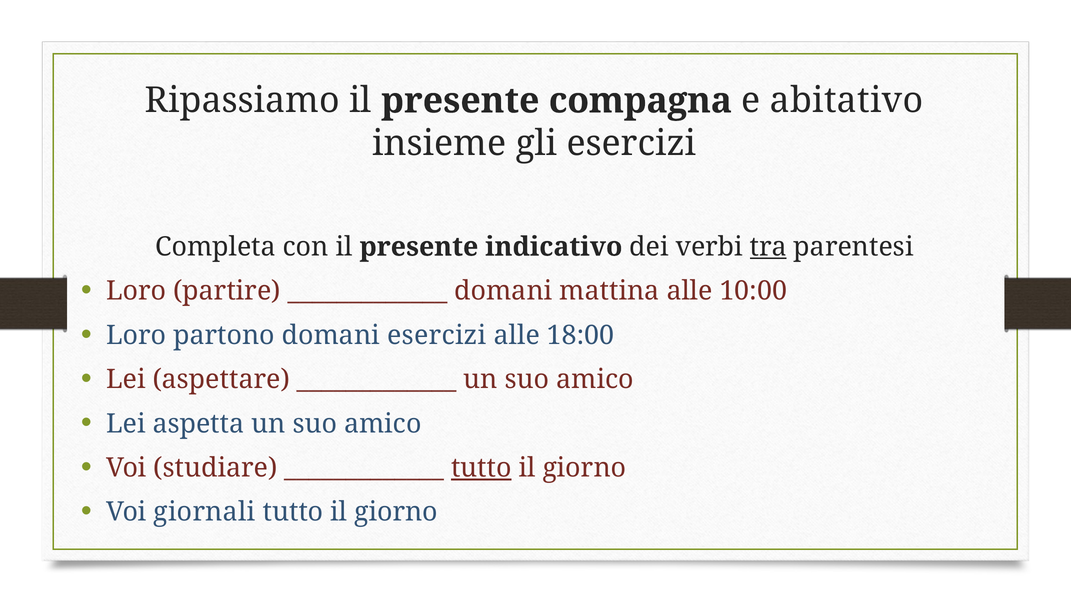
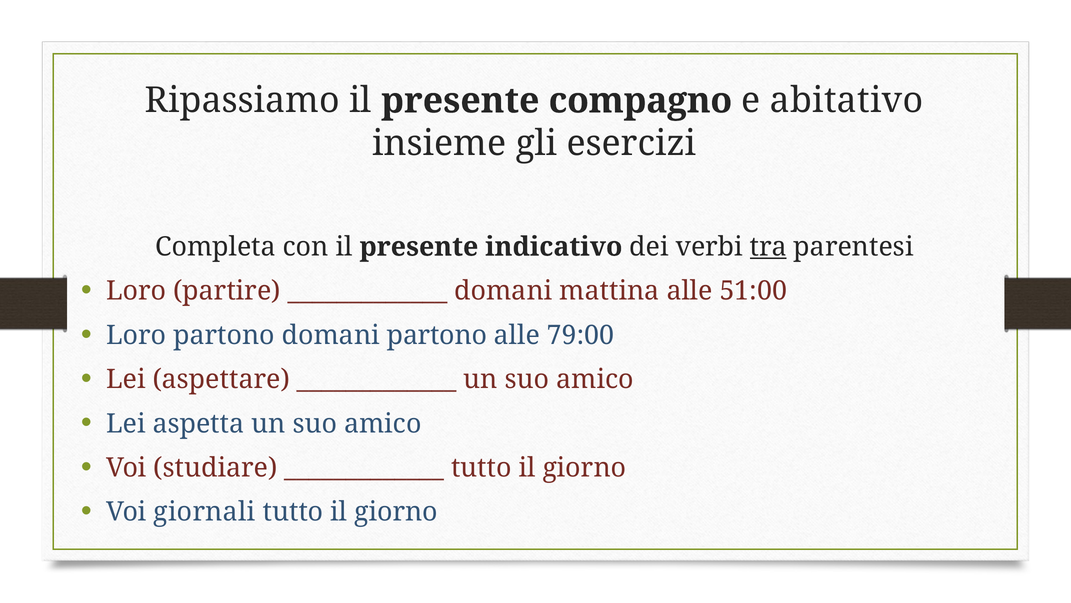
compagna: compagna -> compagno
10:00: 10:00 -> 51:00
domani esercizi: esercizi -> partono
18:00: 18:00 -> 79:00
tutto at (481, 467) underline: present -> none
